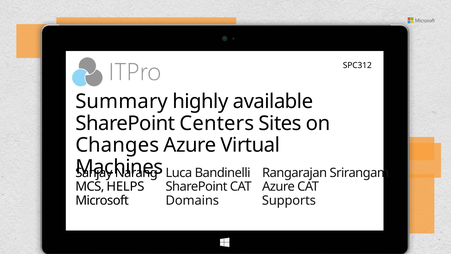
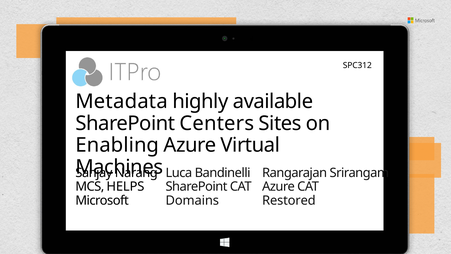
Summary: Summary -> Metadata
Changes: Changes -> Enabling
Supports: Supports -> Restored
